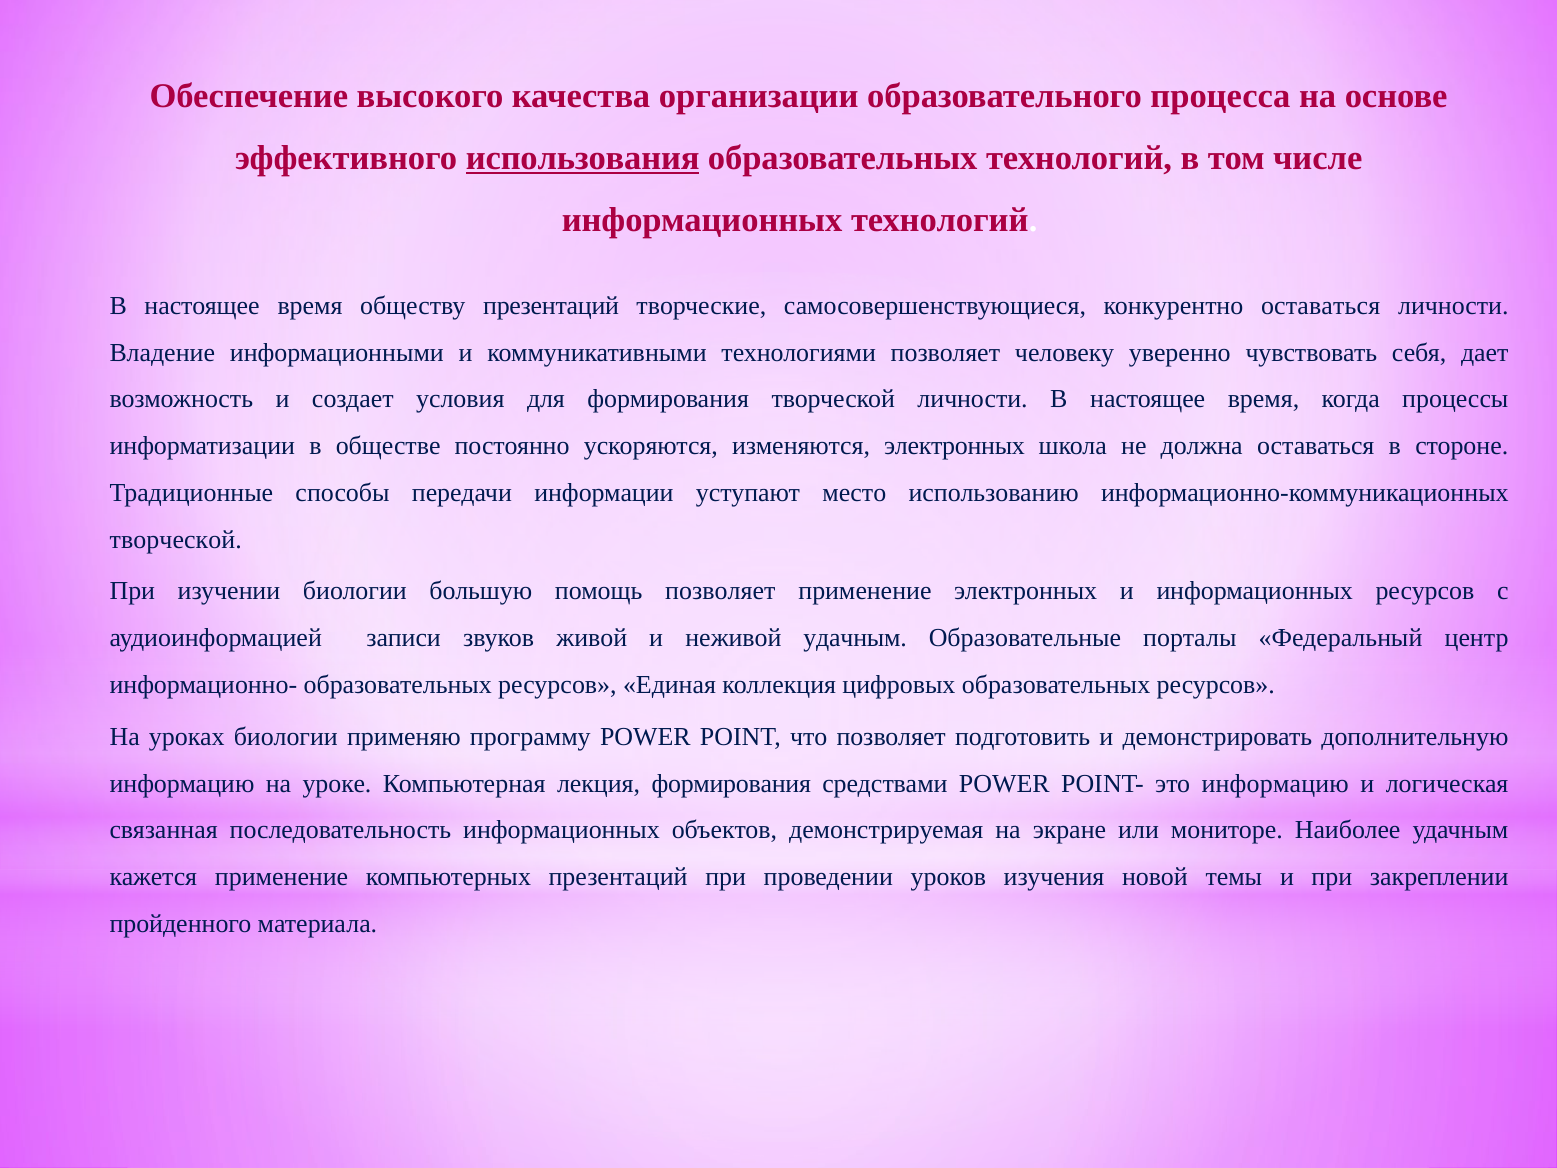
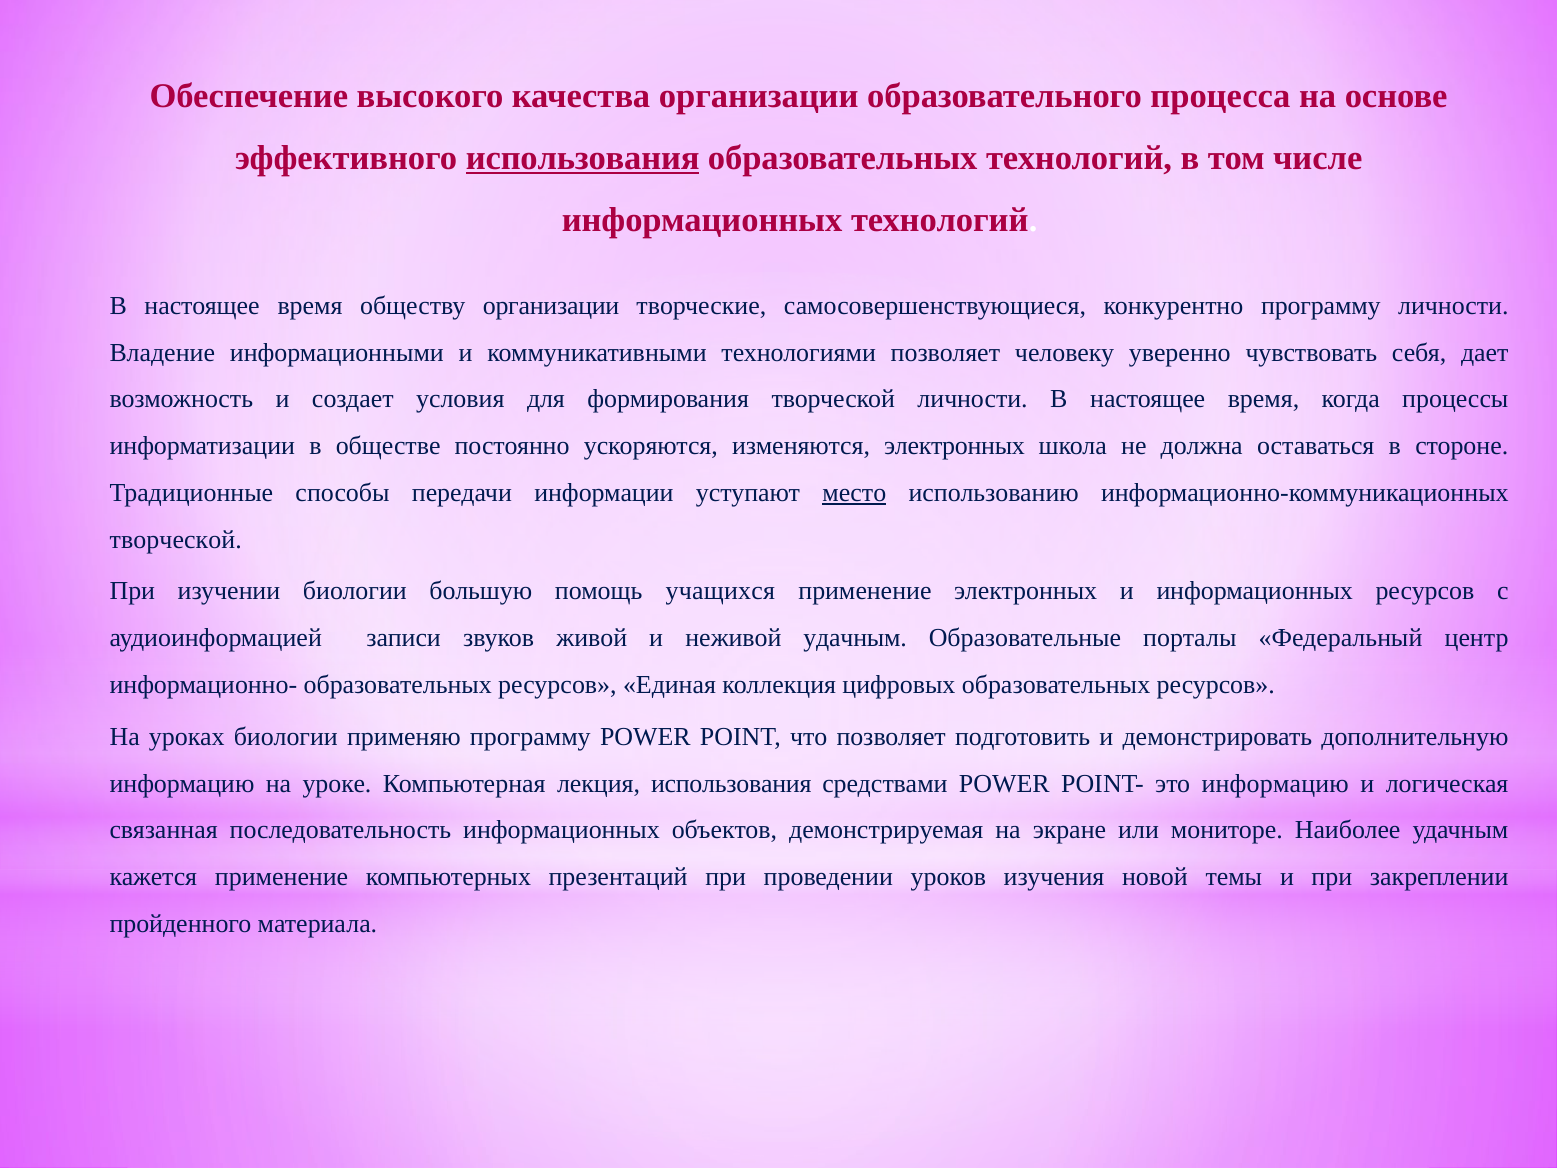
обществу презентаций: презентаций -> организации
конкурентно оставаться: оставаться -> программу
место underline: none -> present
помощь позволяет: позволяет -> учащихся
лекция формирования: формирования -> использования
